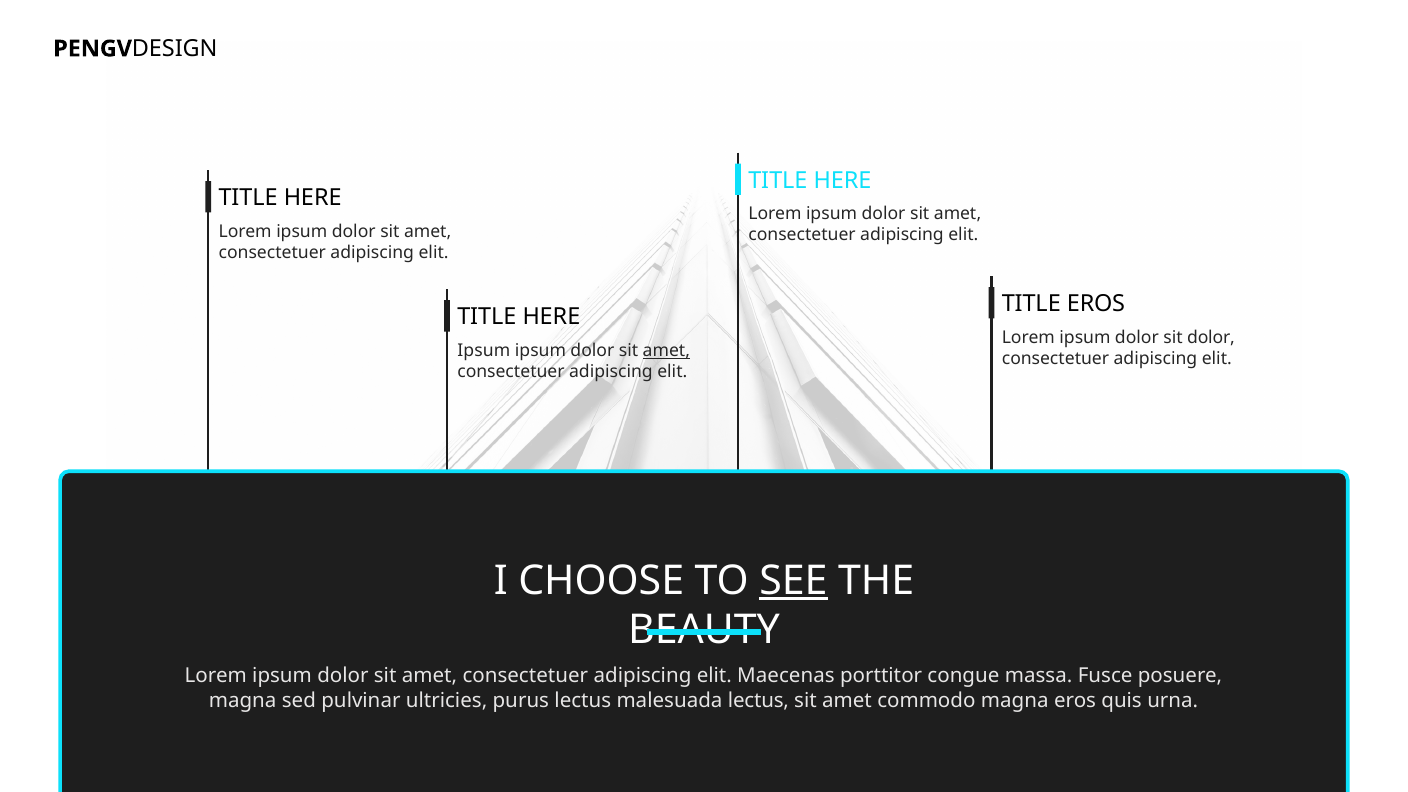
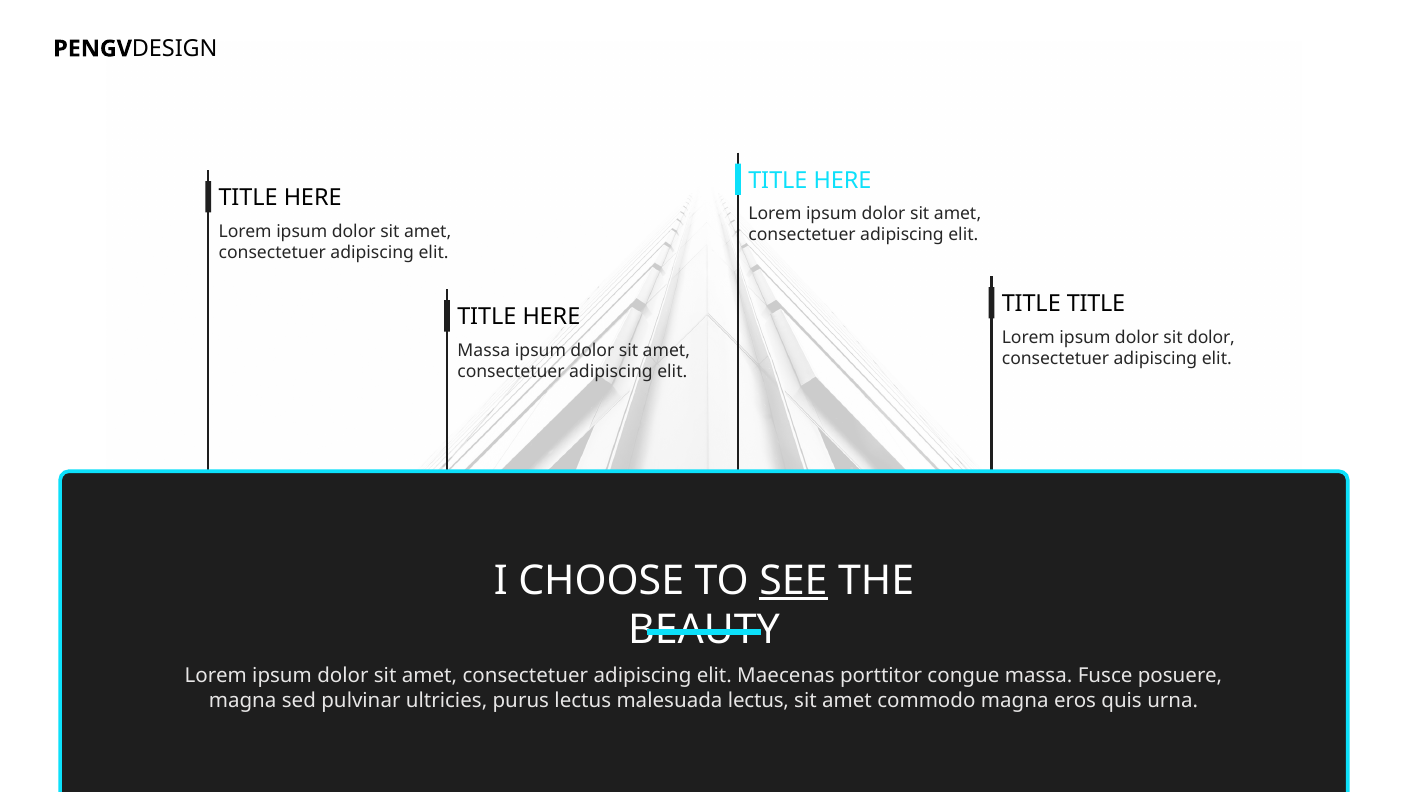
TITLE EROS: EROS -> TITLE
Ipsum at (484, 351): Ipsum -> Massa
amet at (666, 351) underline: present -> none
